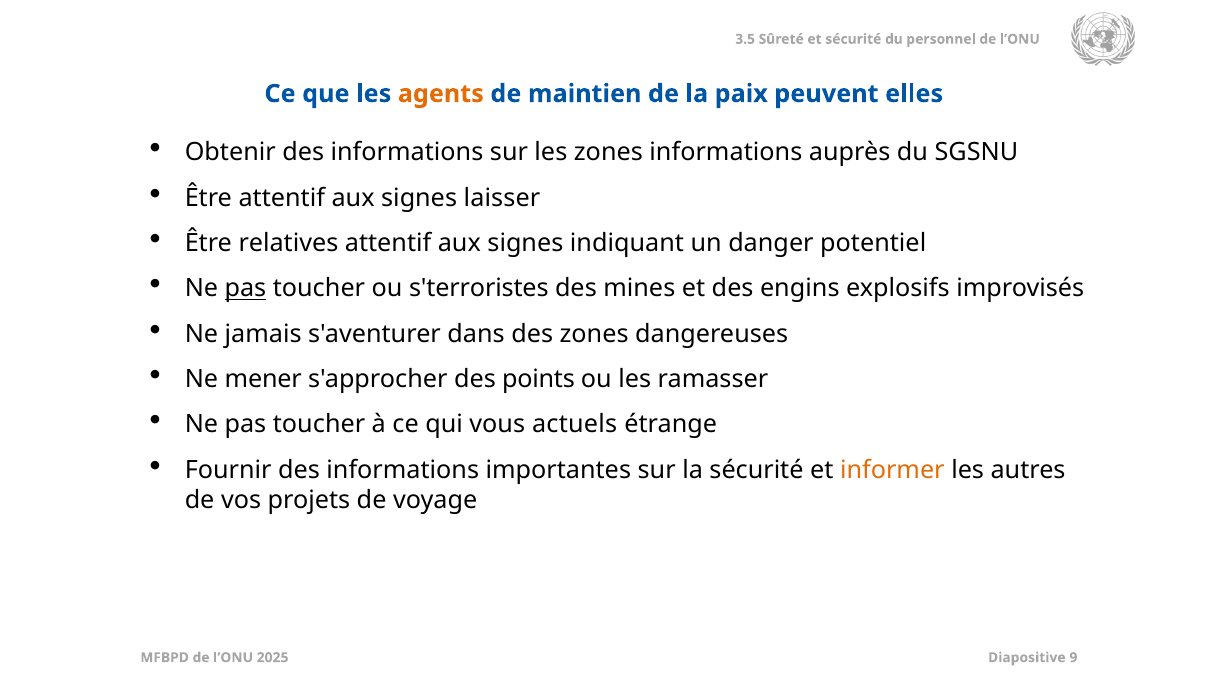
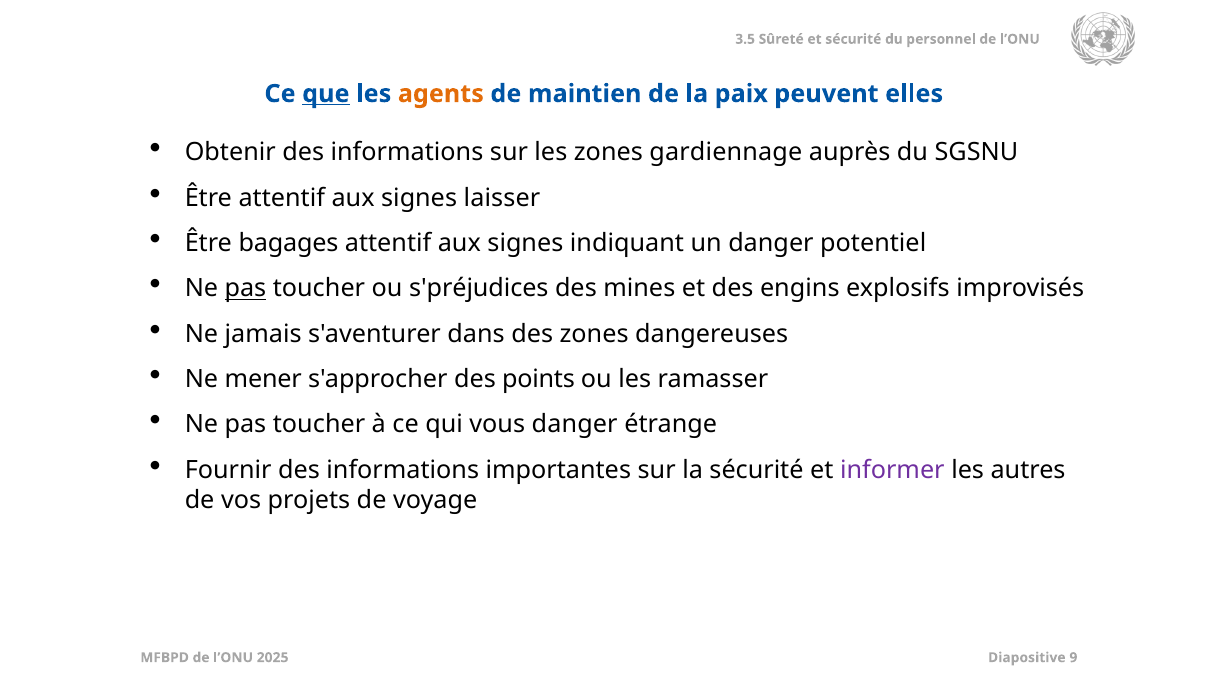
que underline: none -> present
zones informations: informations -> gardiennage
relatives: relatives -> bagages
s'terroristes: s'terroristes -> s'préjudices
vous actuels: actuels -> danger
informer colour: orange -> purple
